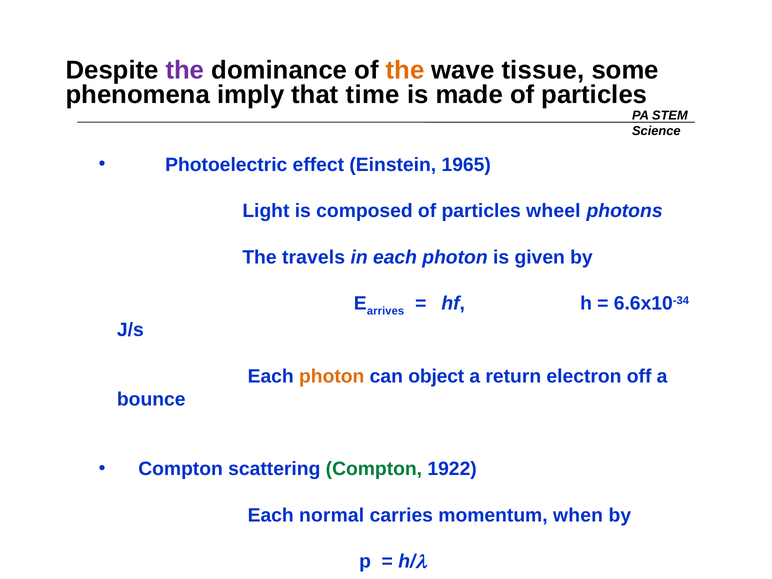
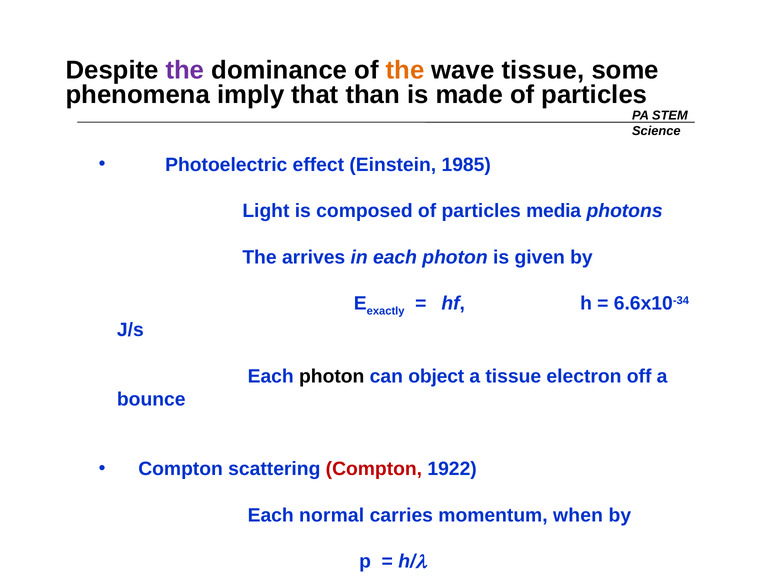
time: time -> than
1965: 1965 -> 1985
wheel: wheel -> media
travels: travels -> arrives
arrives: arrives -> exactly
photon at (332, 376) colour: orange -> black
a return: return -> tissue
Compton at (374, 469) colour: green -> red
